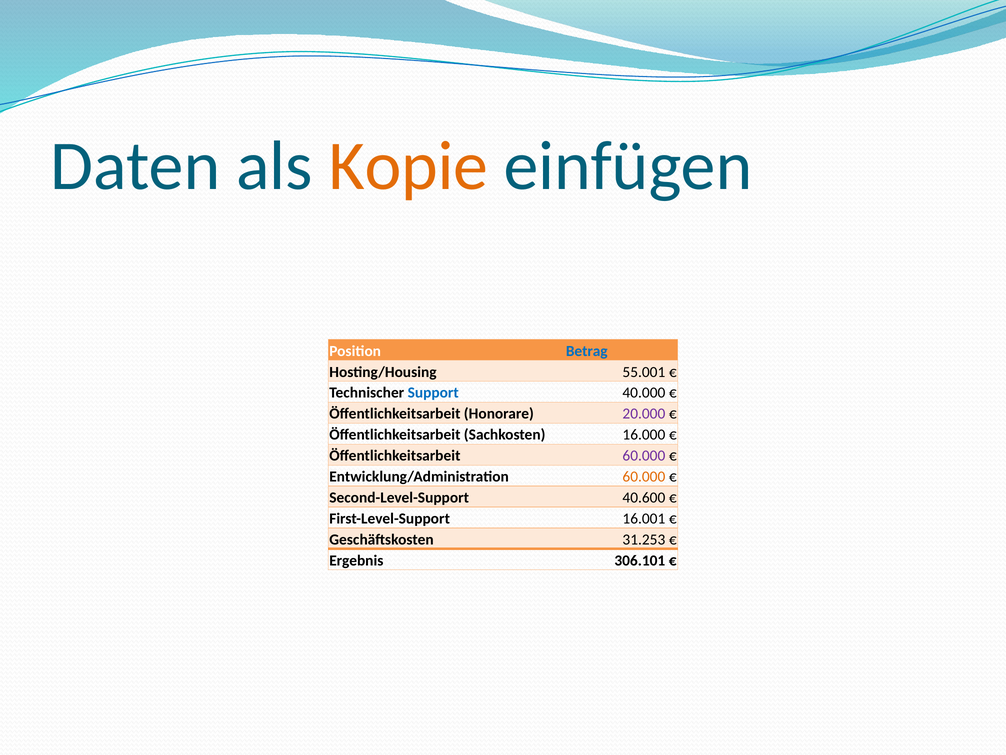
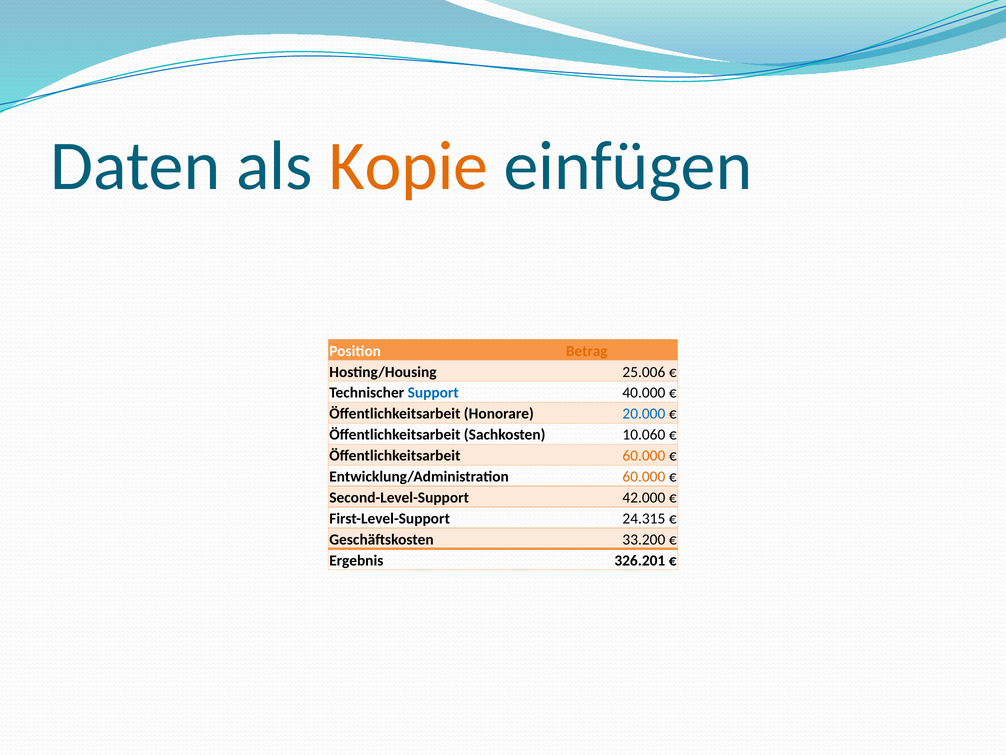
Betrag colour: blue -> orange
55.001: 55.001 -> 25.006
20.000 colour: purple -> blue
16.000: 16.000 -> 10.060
60.000 at (644, 456) colour: purple -> orange
40.600: 40.600 -> 42.000
16.001: 16.001 -> 24.315
31.253: 31.253 -> 33.200
306.101: 306.101 -> 326.201
